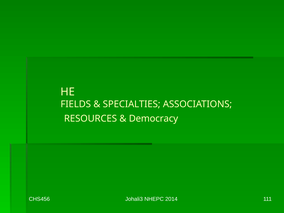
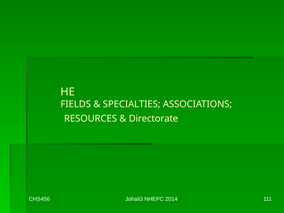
Democracy: Democracy -> Directorate
